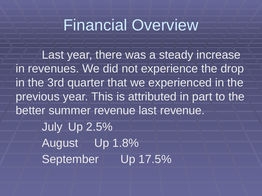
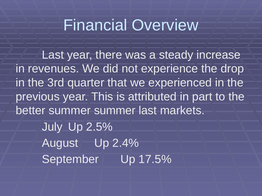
summer revenue: revenue -> summer
last revenue: revenue -> markets
1.8%: 1.8% -> 2.4%
